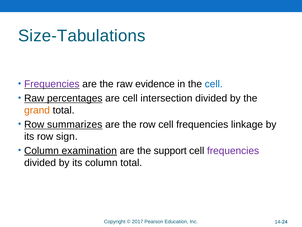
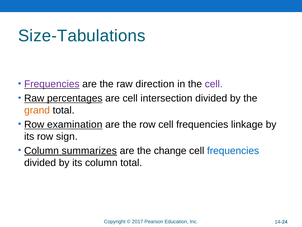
evidence: evidence -> direction
cell at (214, 84) colour: blue -> purple
summarizes: summarizes -> examination
examination: examination -> summarizes
support: support -> change
frequencies at (233, 150) colour: purple -> blue
